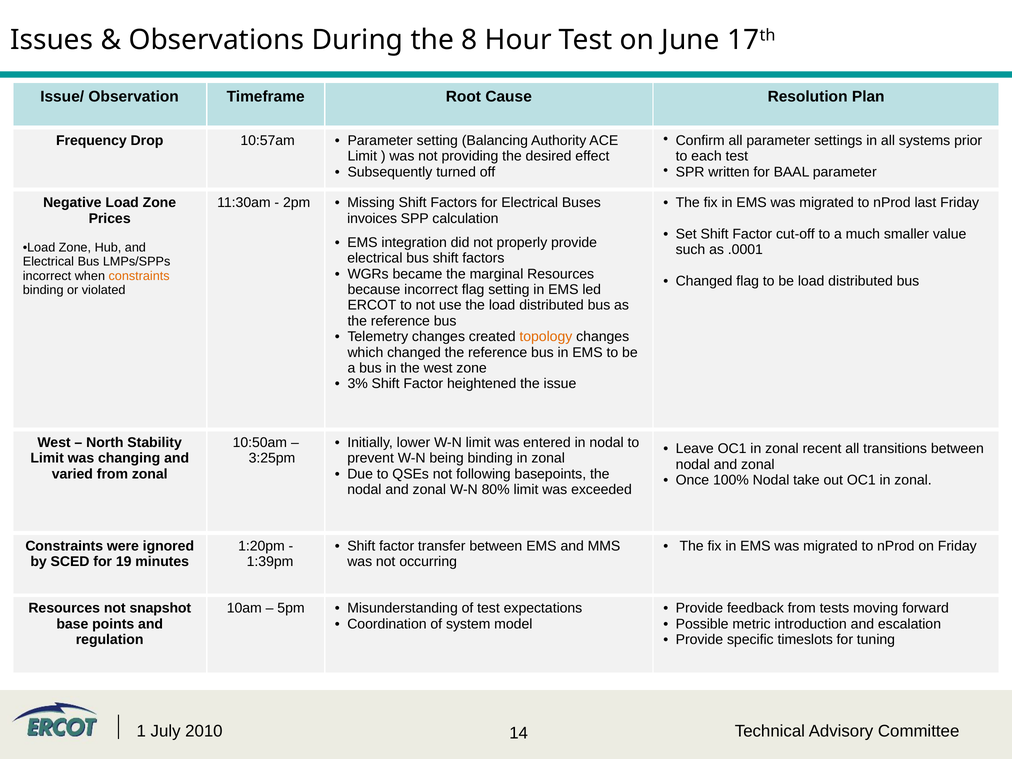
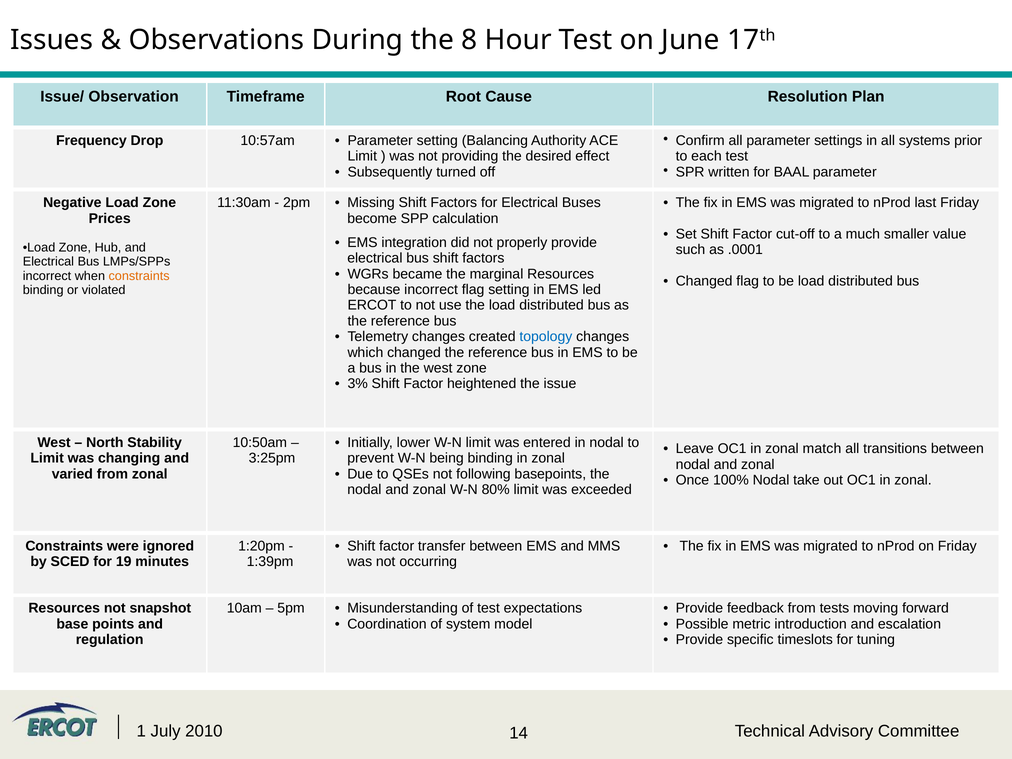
invoices: invoices -> become
topology colour: orange -> blue
recent: recent -> match
